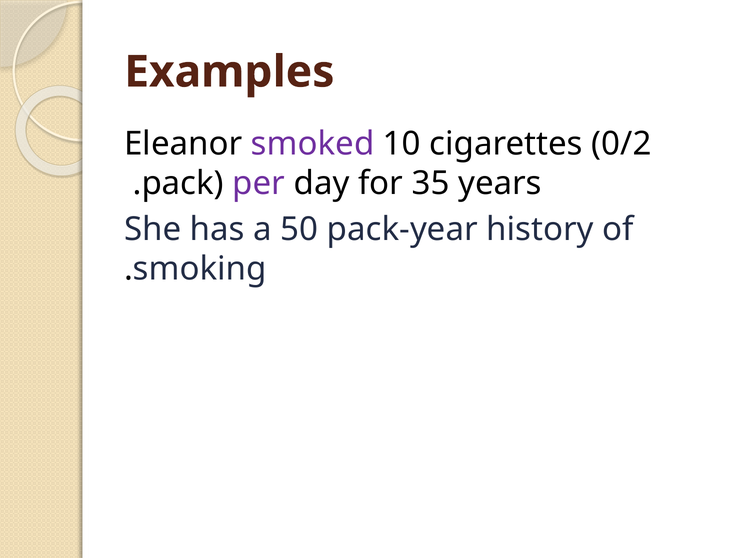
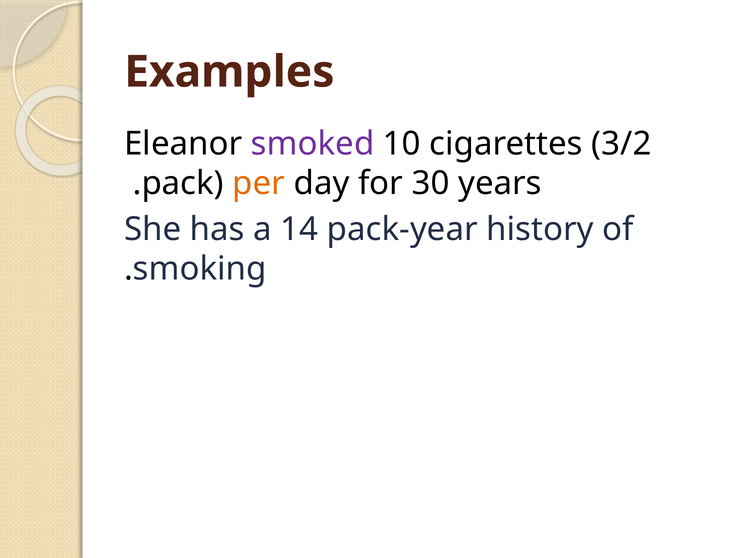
0/2: 0/2 -> 3/2
per colour: purple -> orange
35: 35 -> 30
50: 50 -> 14
